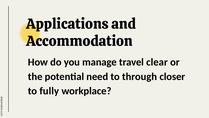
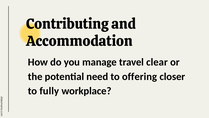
Applications: Applications -> Contributing
through: through -> offering
